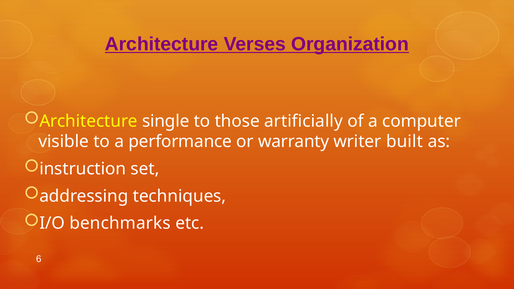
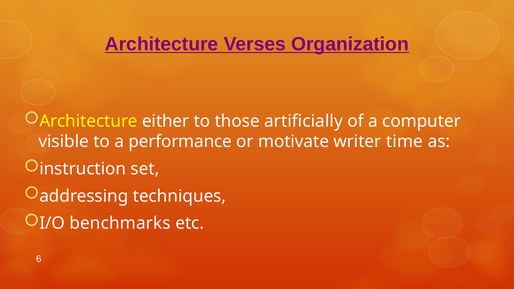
single: single -> either
warranty: warranty -> motivate
built: built -> time
